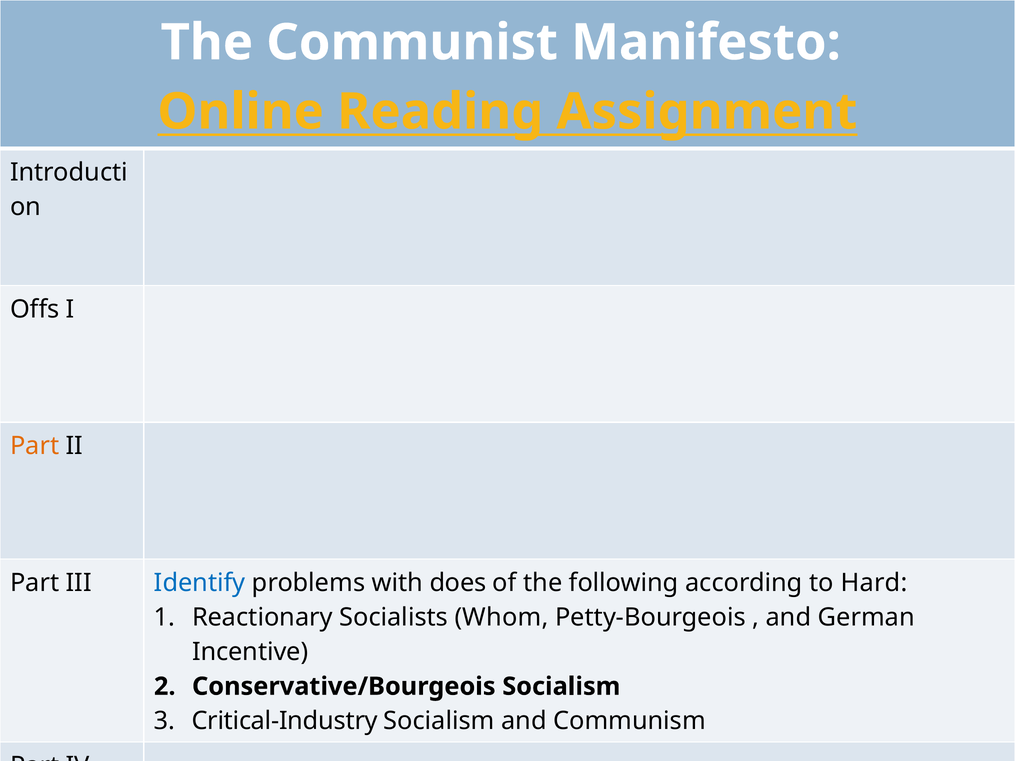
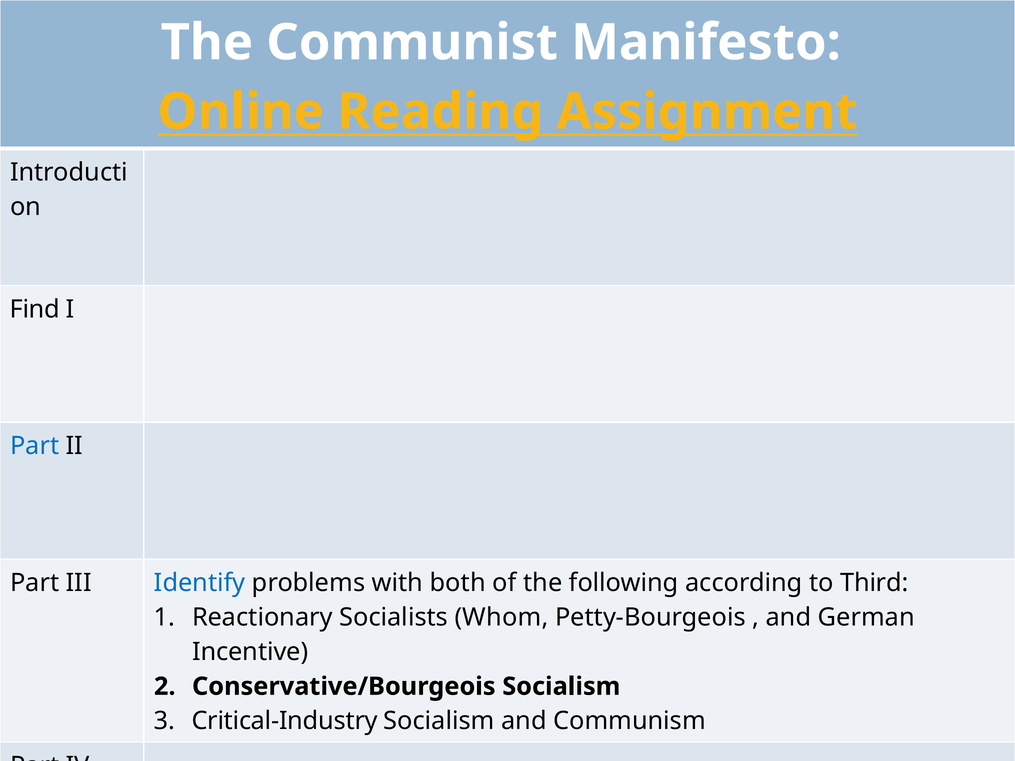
Offs: Offs -> Find
Part at (35, 446) colour: orange -> blue
does: does -> both
Hard: Hard -> Third
